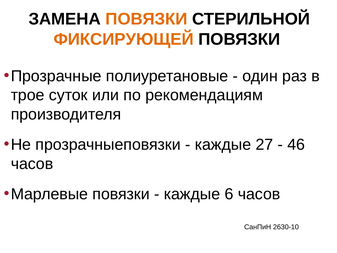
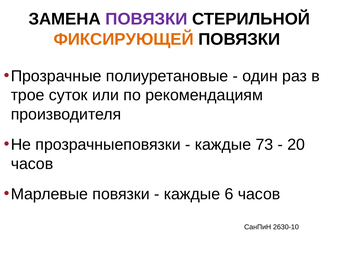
ПОВЯЗКИ at (146, 19) colour: orange -> purple
27: 27 -> 73
46: 46 -> 20
